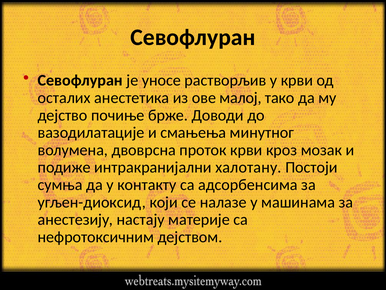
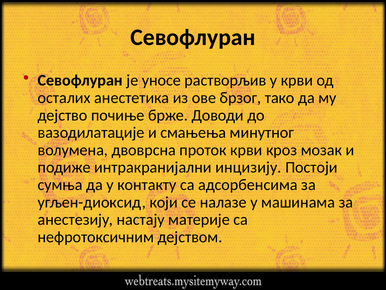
малој: малој -> брзог
халотану: халотану -> инцизију
